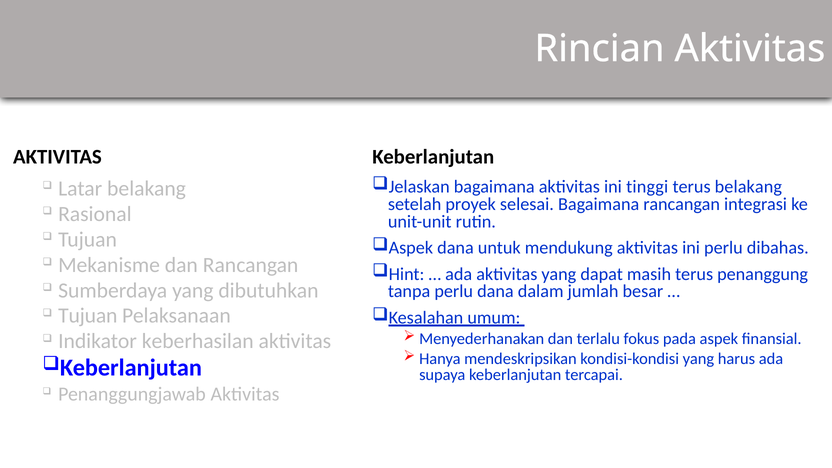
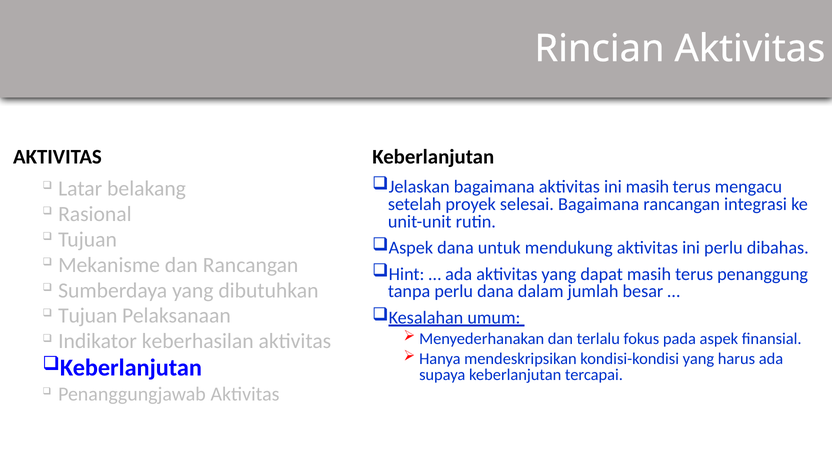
ini tinggi: tinggi -> masih
terus belakang: belakang -> mengacu
